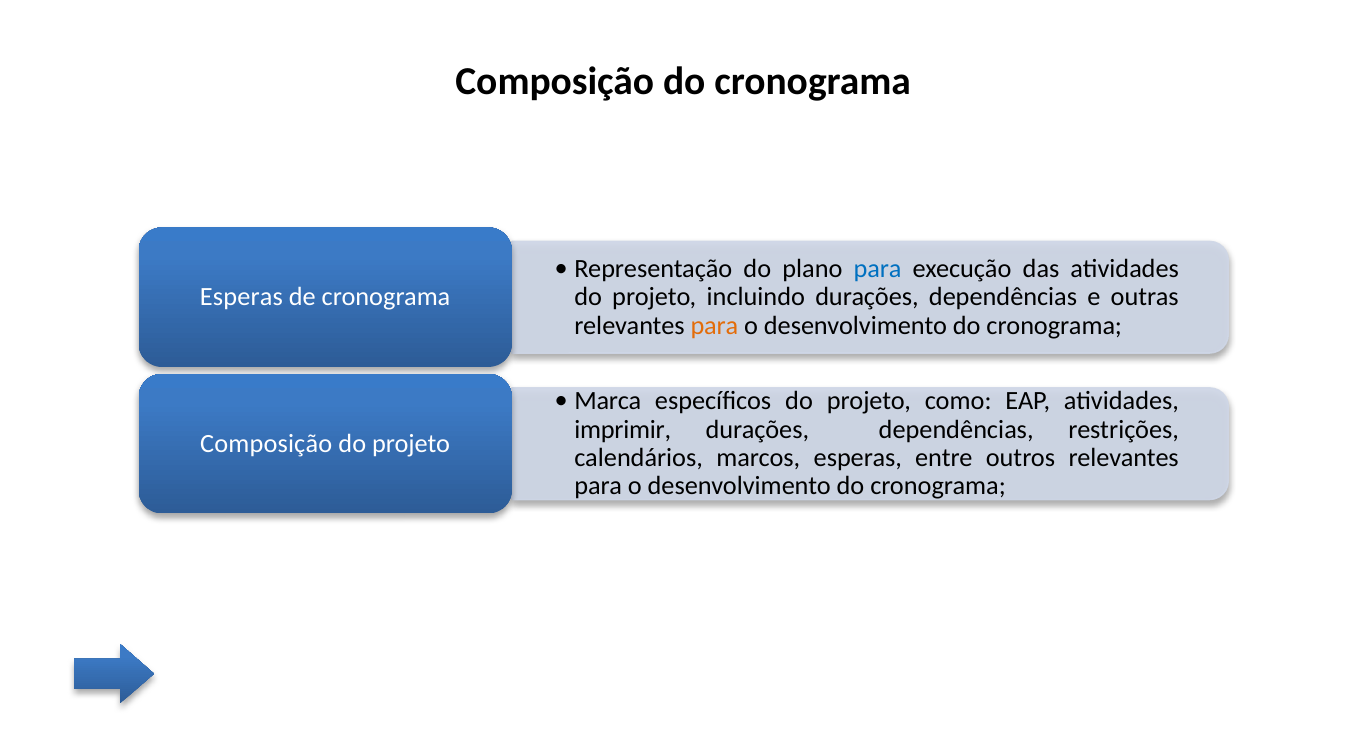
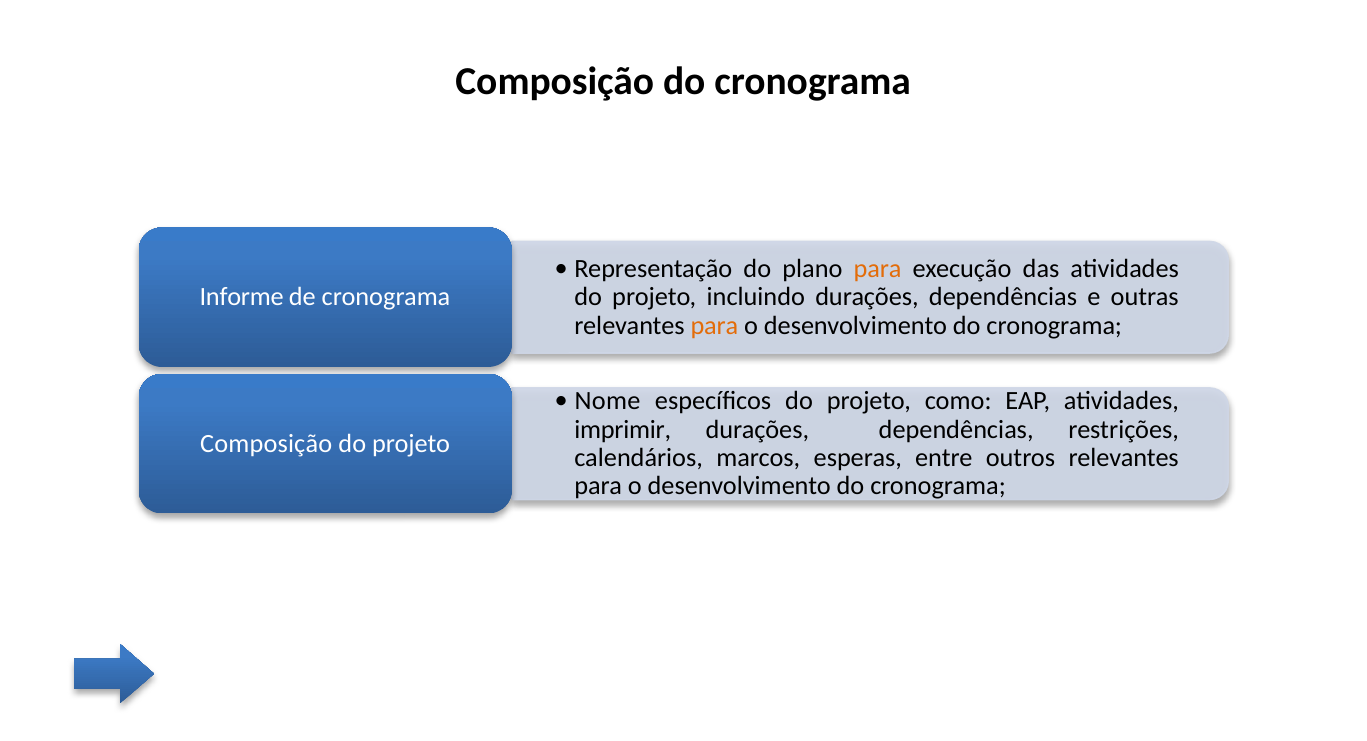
para at (878, 269) colour: blue -> orange
Esperas at (241, 297): Esperas -> Informe
Marca: Marca -> Nome
